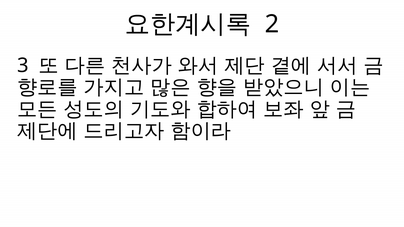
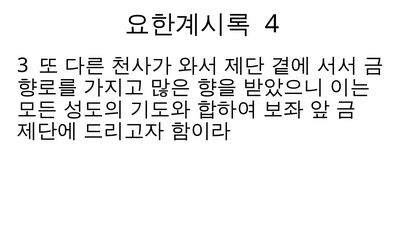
2: 2 -> 4
